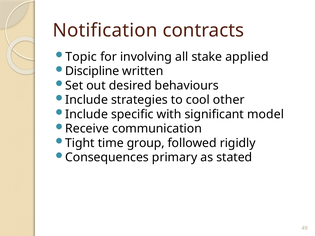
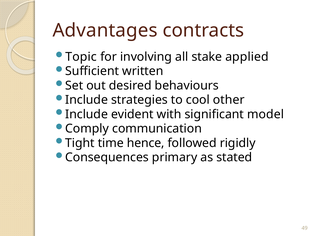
Notification: Notification -> Advantages
Discipline: Discipline -> Sufficient
specific: specific -> evident
Receive: Receive -> Comply
group: group -> hence
